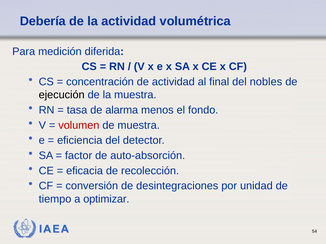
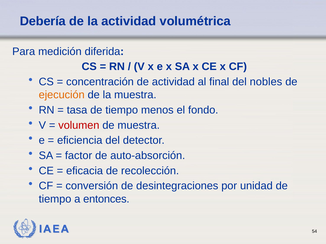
ejecución colour: black -> orange
tasa de alarma: alarma -> tiempo
optimizar: optimizar -> entonces
